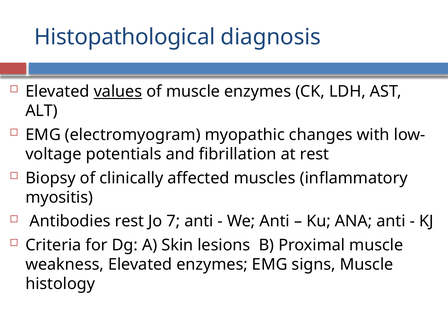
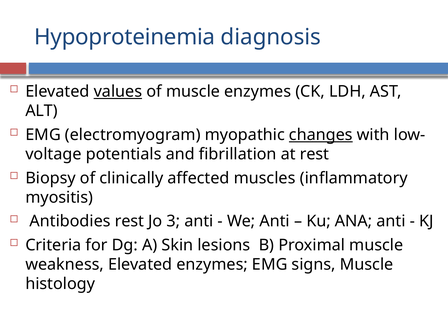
Histopathological: Histopathological -> Hypoproteinemia
changes underline: none -> present
7: 7 -> 3
